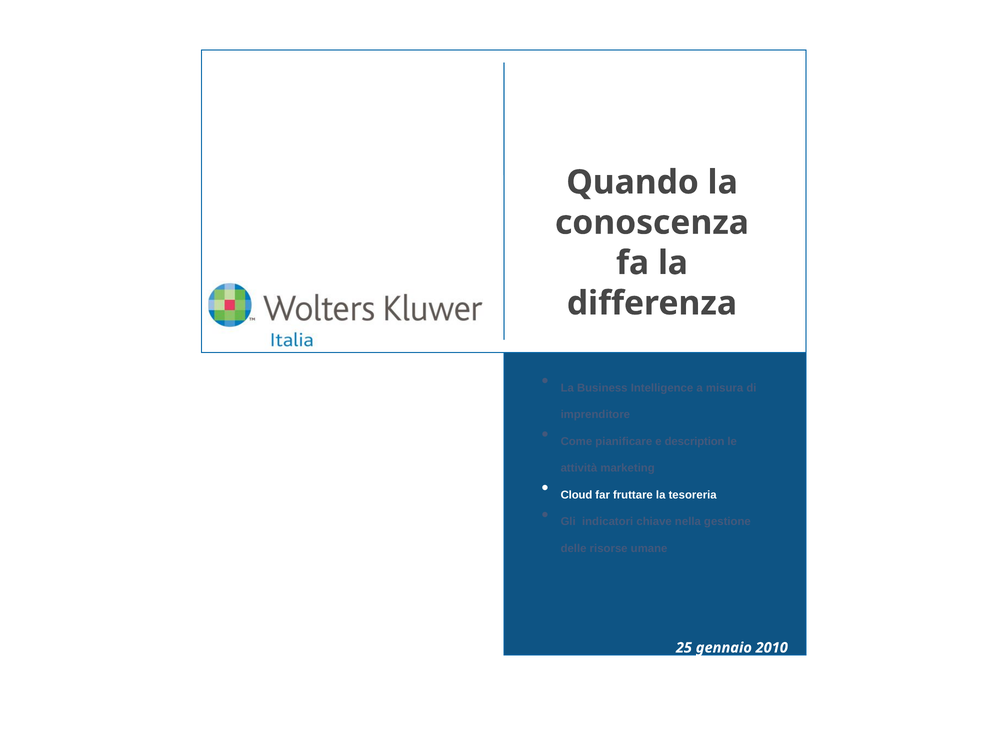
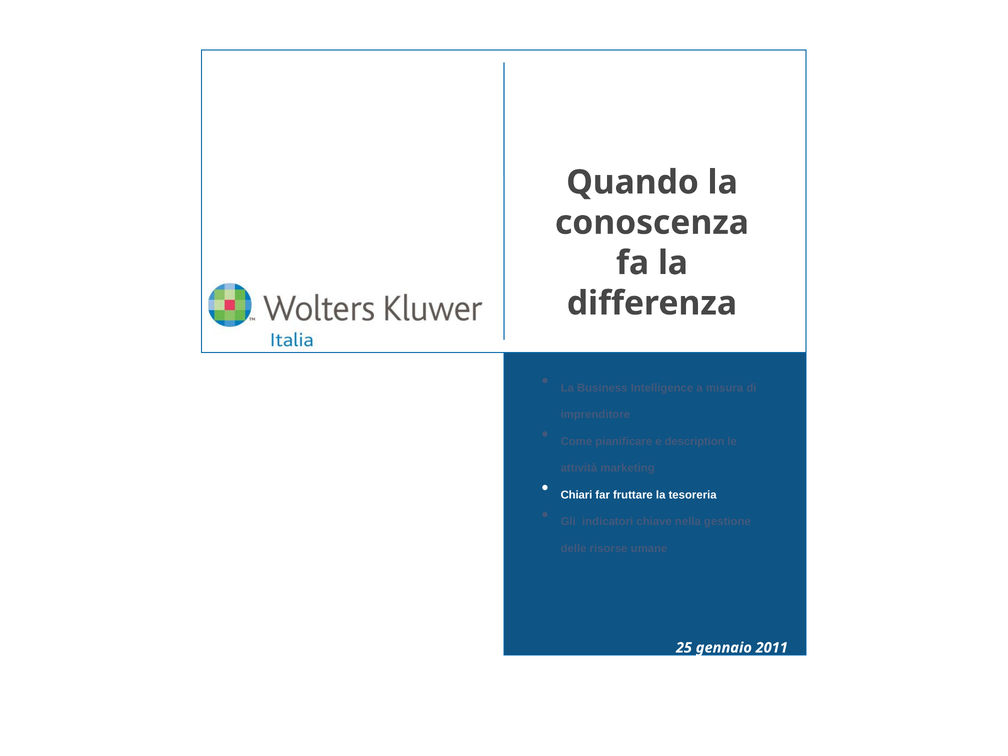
Cloud: Cloud -> Chiari
2010: 2010 -> 2011
